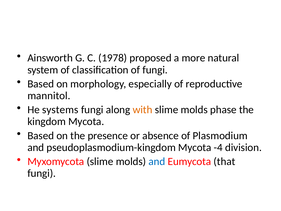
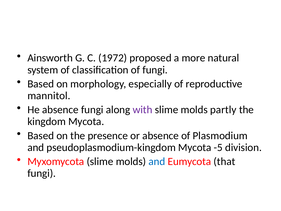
1978: 1978 -> 1972
He systems: systems -> absence
with colour: orange -> purple
phase: phase -> partly
-4: -4 -> -5
